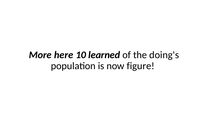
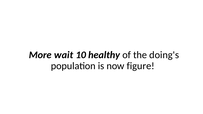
here: here -> wait
learned: learned -> healthy
